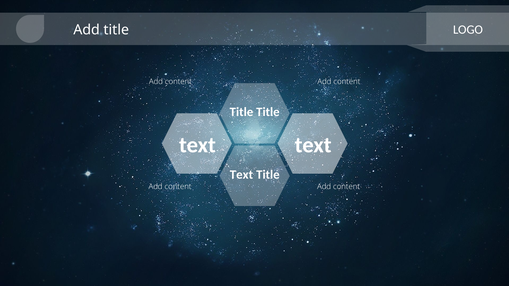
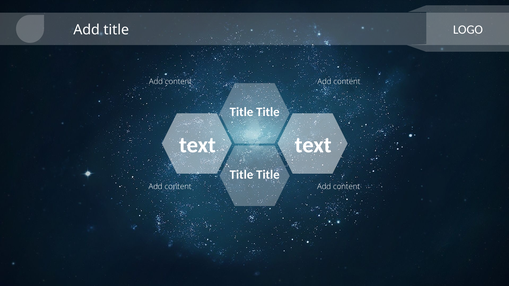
Text at (241, 175): Text -> Title
